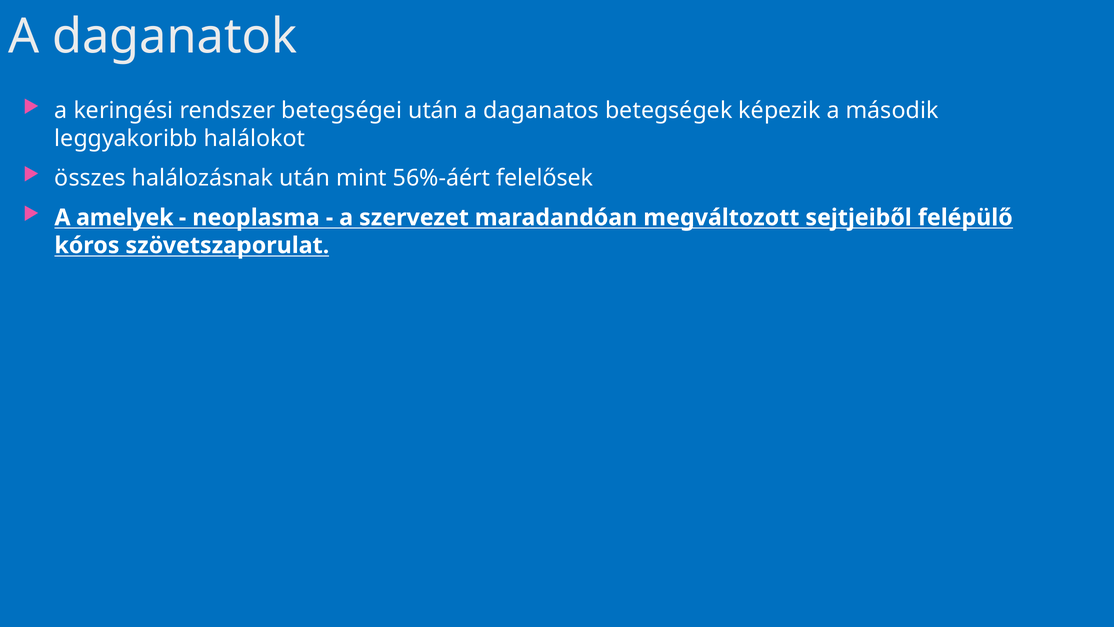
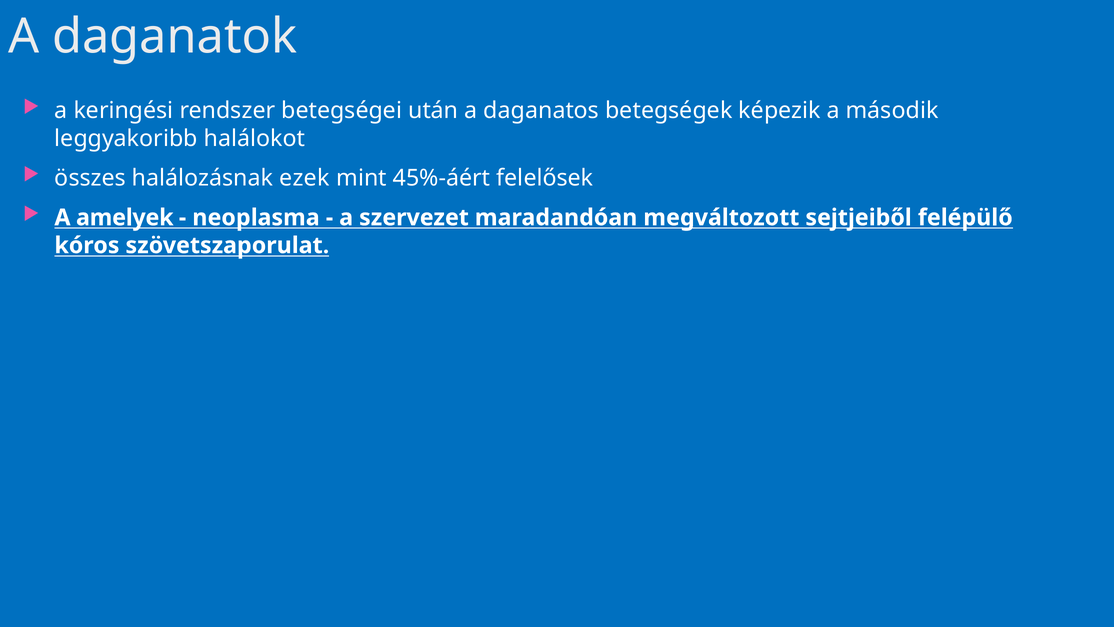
halálozásnak után: után -> ezek
56%-áért: 56%-áért -> 45%-áért
